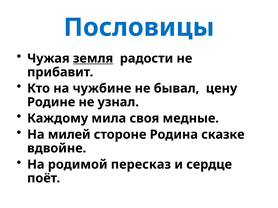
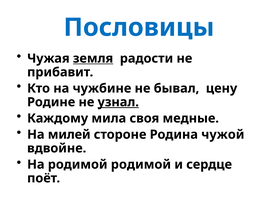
узнал underline: none -> present
сказке: сказке -> чужой
родимой пересказ: пересказ -> родимой
